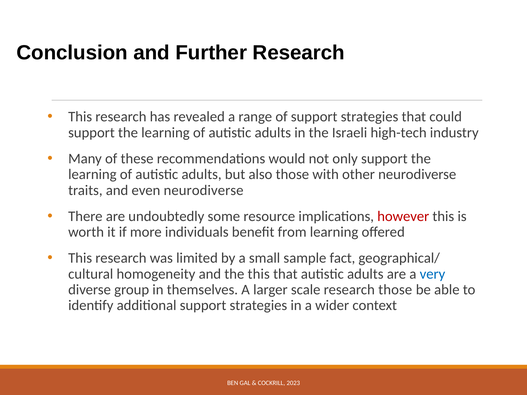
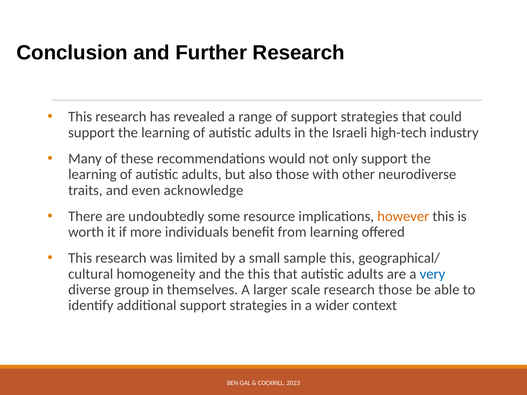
even neurodiverse: neurodiverse -> acknowledge
however colour: red -> orange
sample fact: fact -> this
